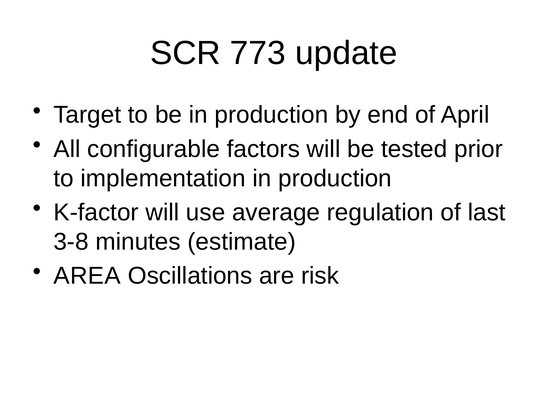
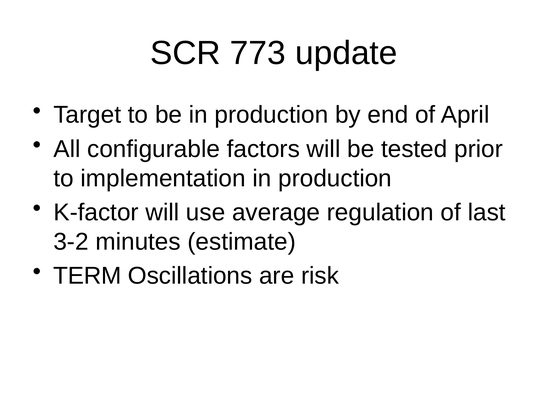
3-8: 3-8 -> 3-2
AREA: AREA -> TERM
